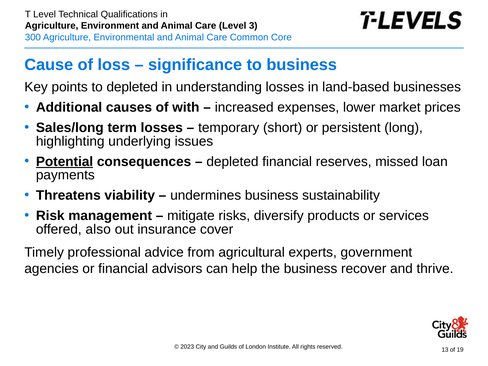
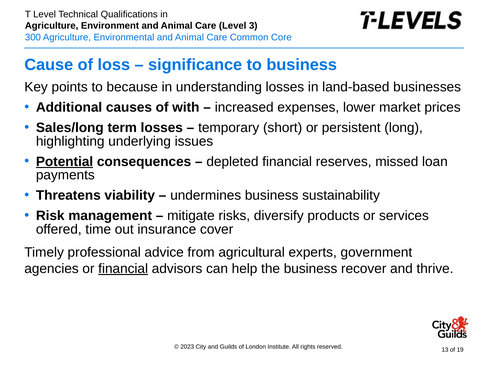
to depleted: depleted -> because
also: also -> time
financial at (123, 269) underline: none -> present
